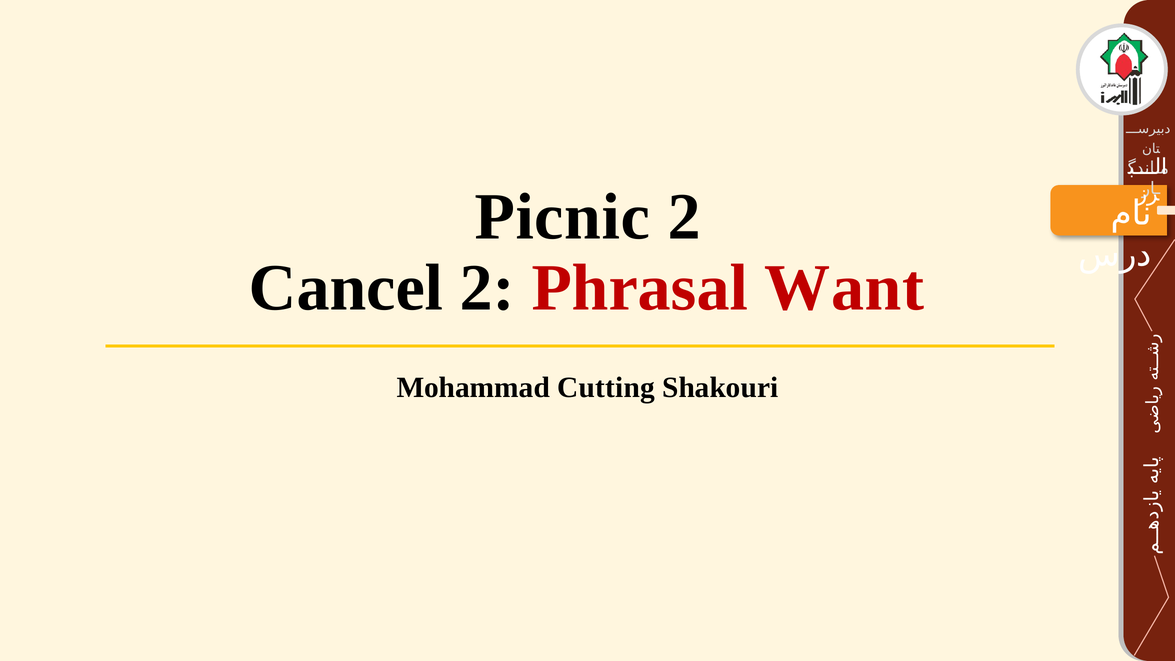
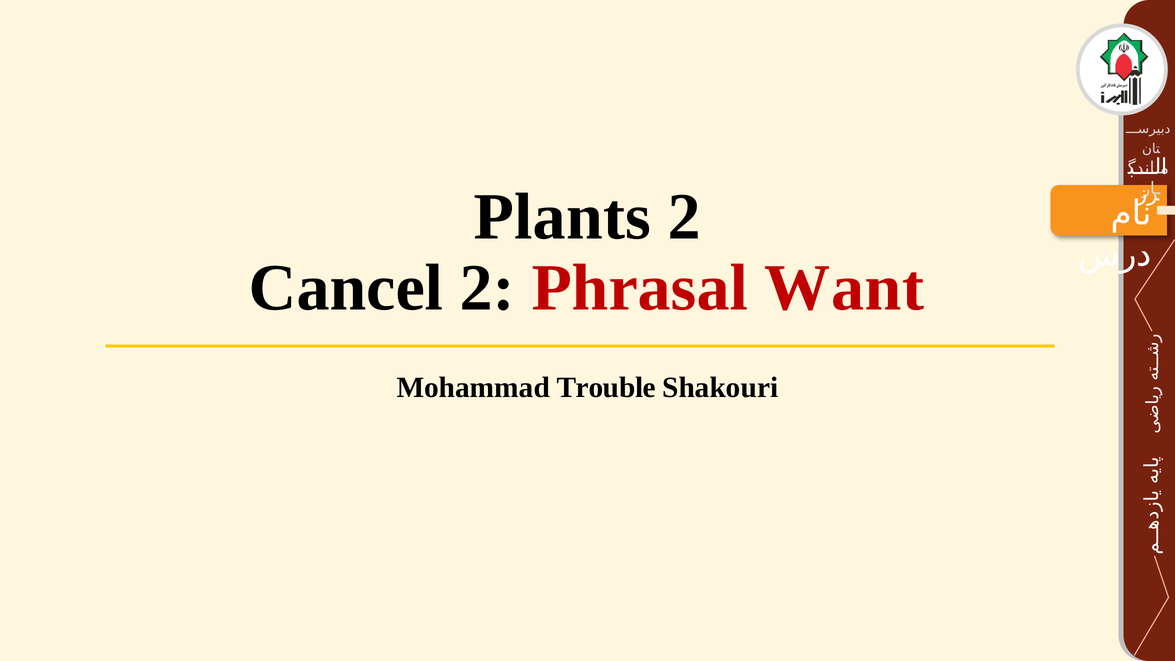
Picnic: Picnic -> Plants
Cutting: Cutting -> Trouble
